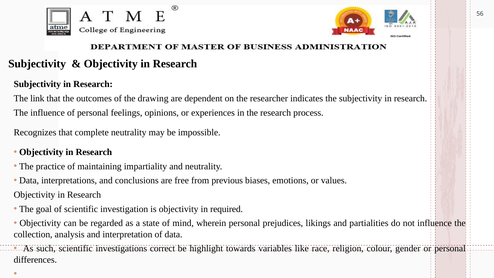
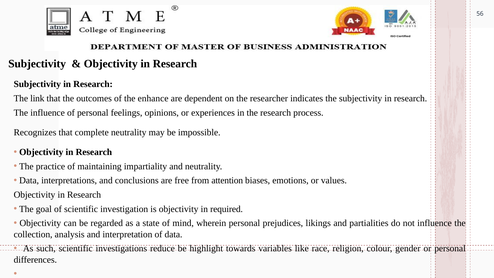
drawing: drawing -> enhance
previous: previous -> attention
correct: correct -> reduce
